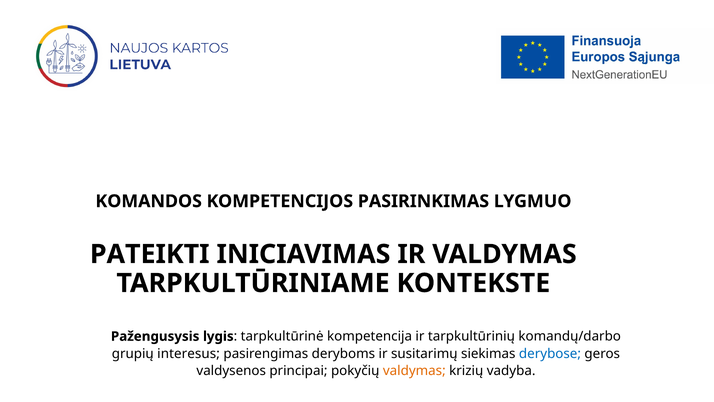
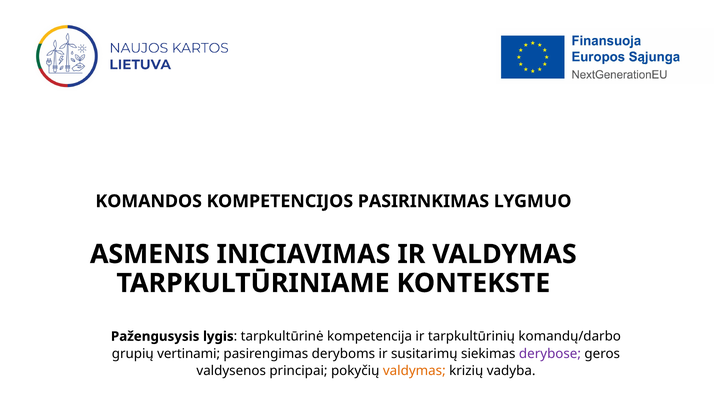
PATEIKTI: PATEIKTI -> ASMENIS
interesus: interesus -> vertinami
derybose colour: blue -> purple
